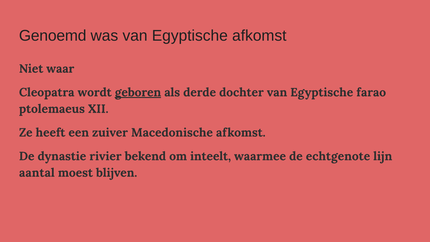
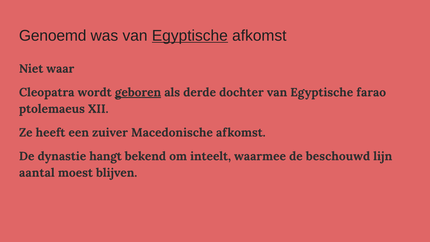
Egyptische at (190, 36) underline: none -> present
rivier: rivier -> hangt
echtgenote: echtgenote -> beschouwd
